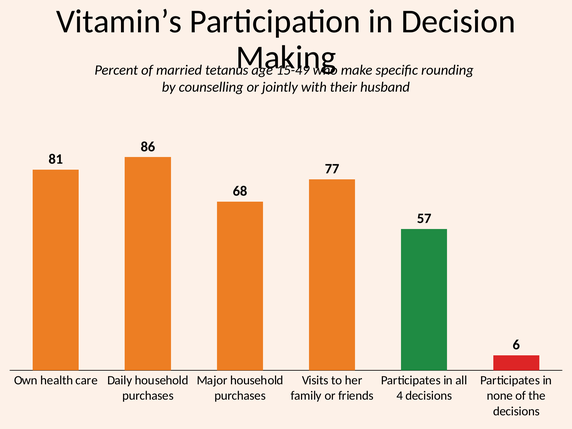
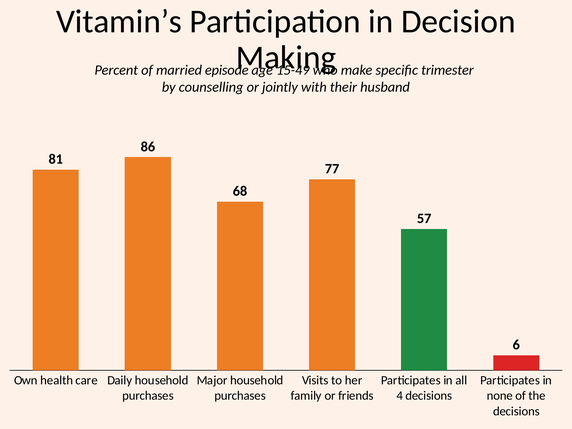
tetanus: tetanus -> episode
rounding: rounding -> trimester
